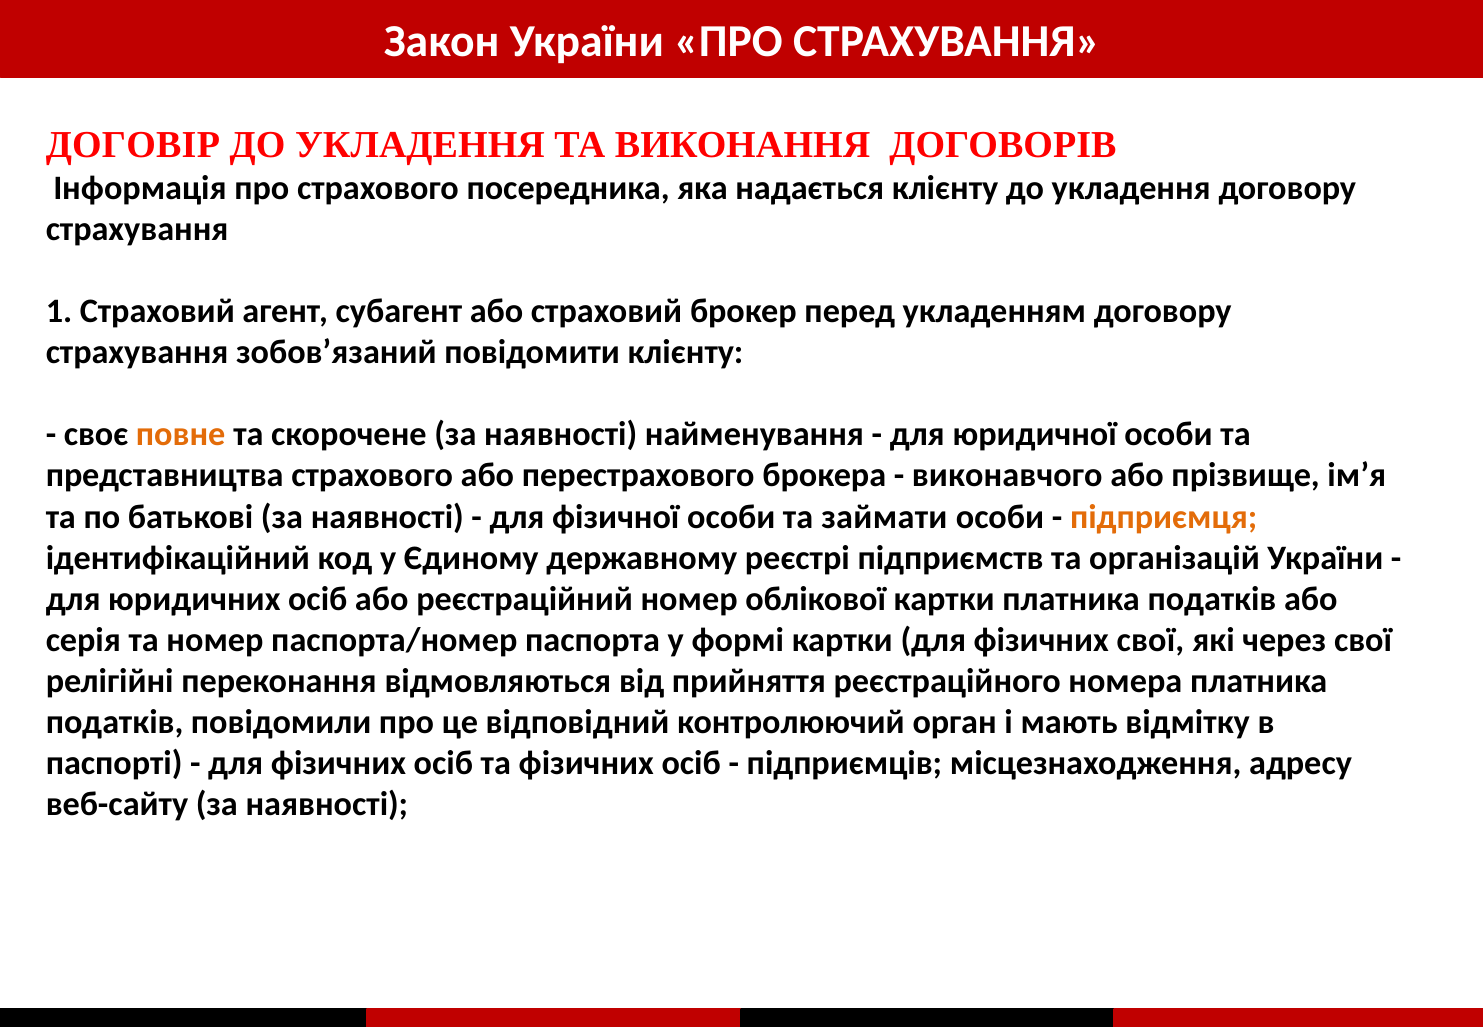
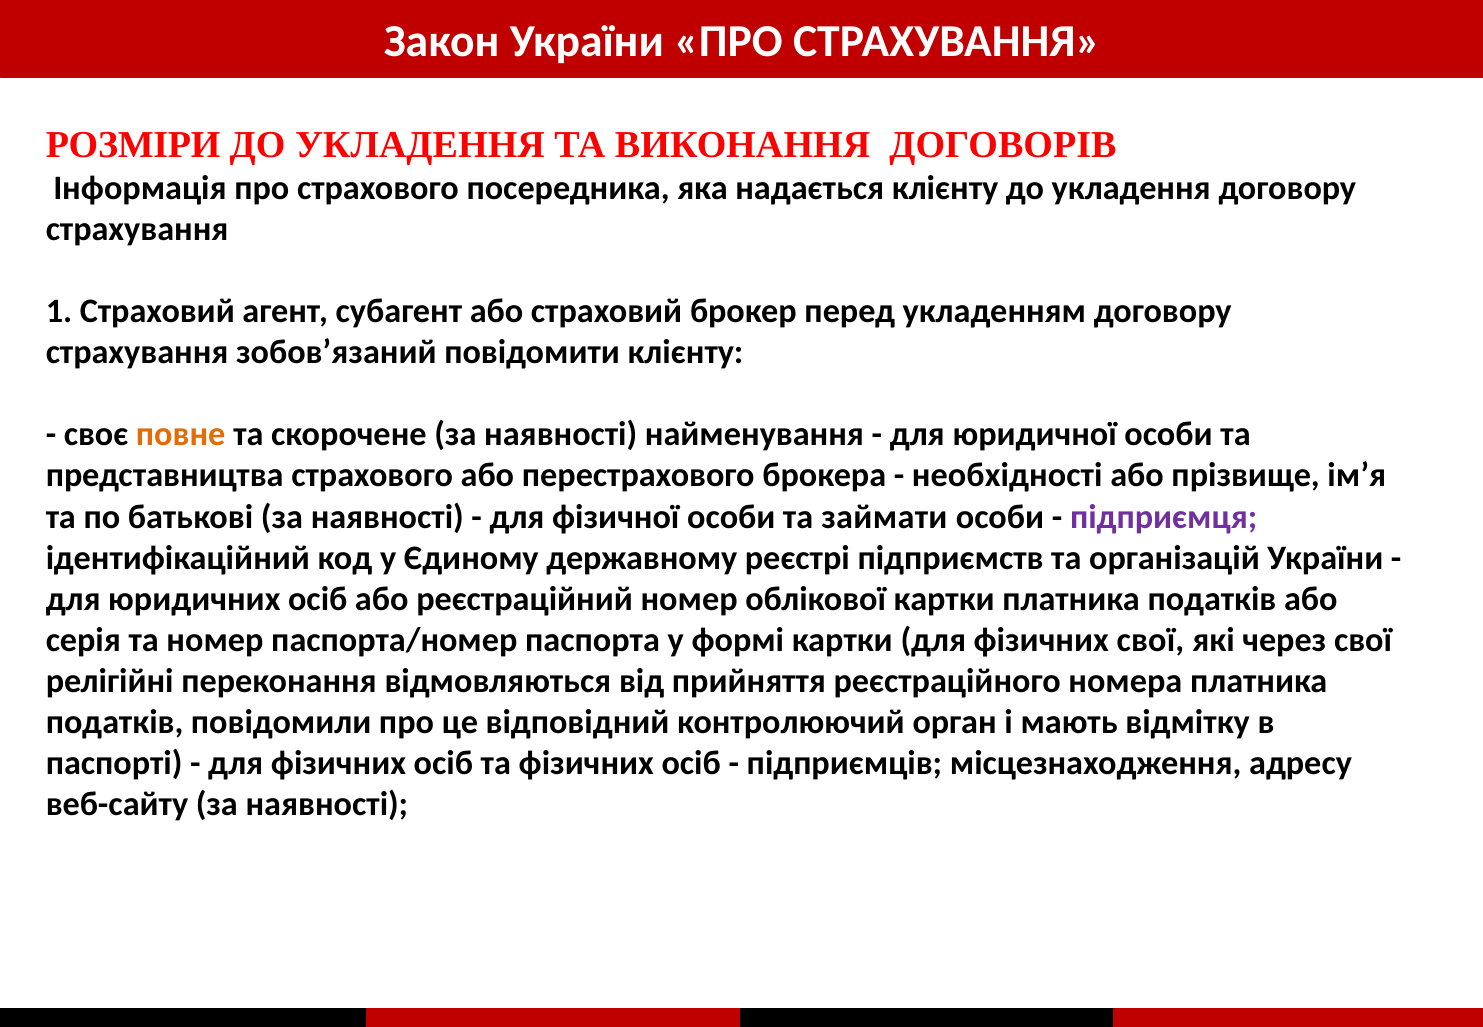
ДОГОВІР: ДОГОВІР -> РОЗМІРИ
виконавчого: виконавчого -> необхідності
підприємця colour: orange -> purple
